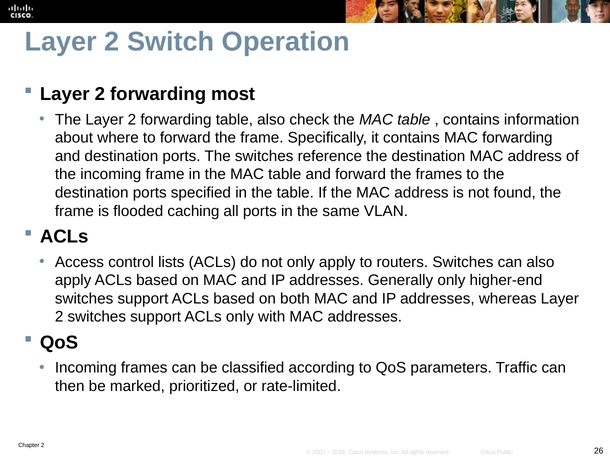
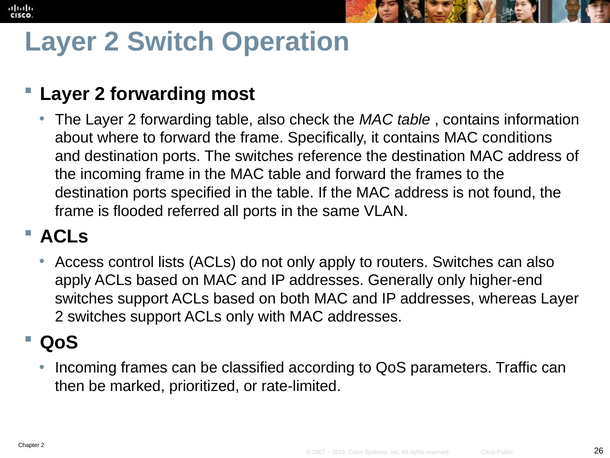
MAC forwarding: forwarding -> conditions
caching: caching -> referred
